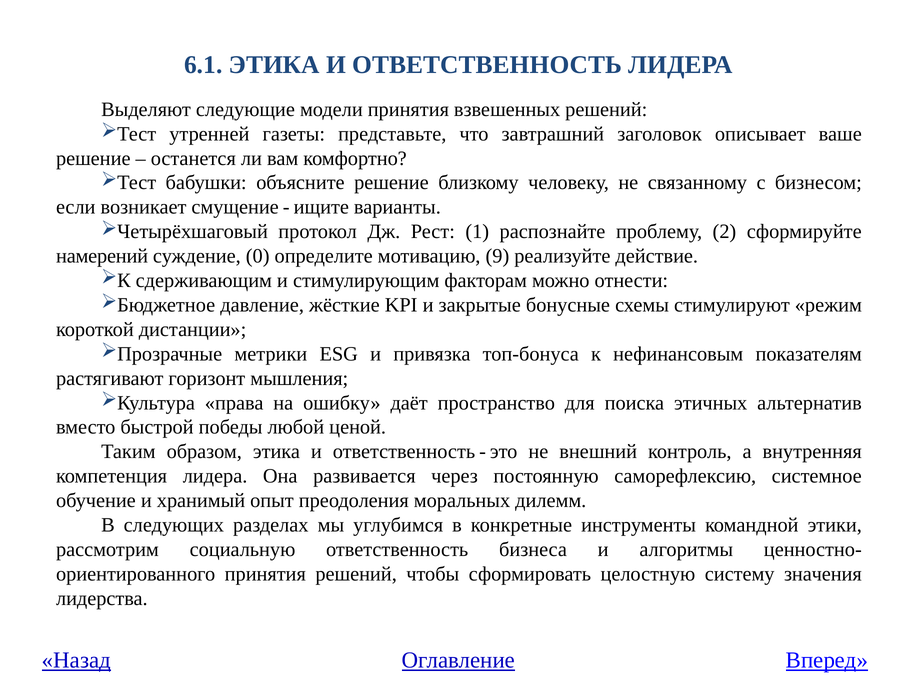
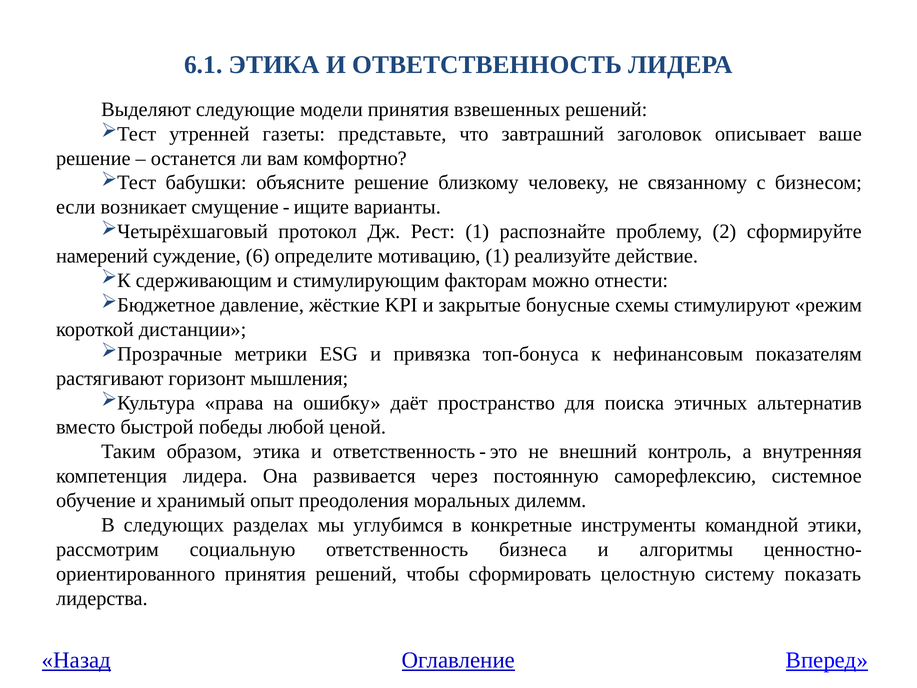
0: 0 -> 6
мотивацию 9: 9 -> 1
значения: значения -> показать
